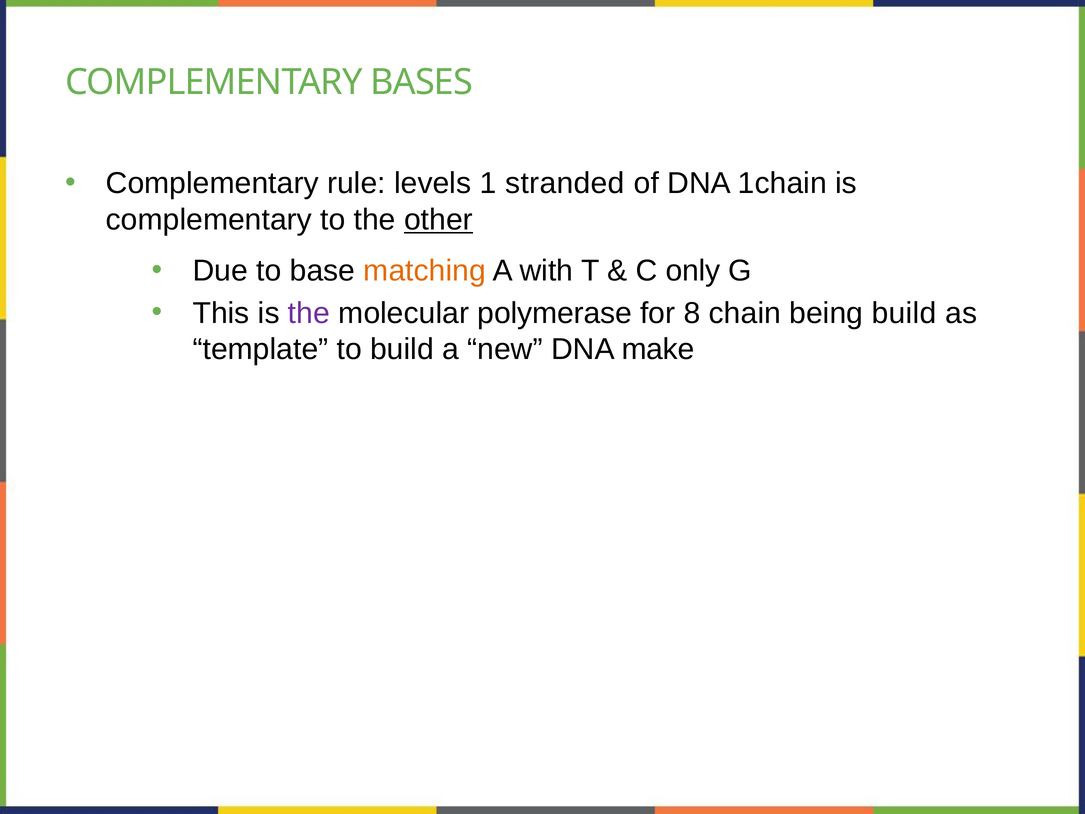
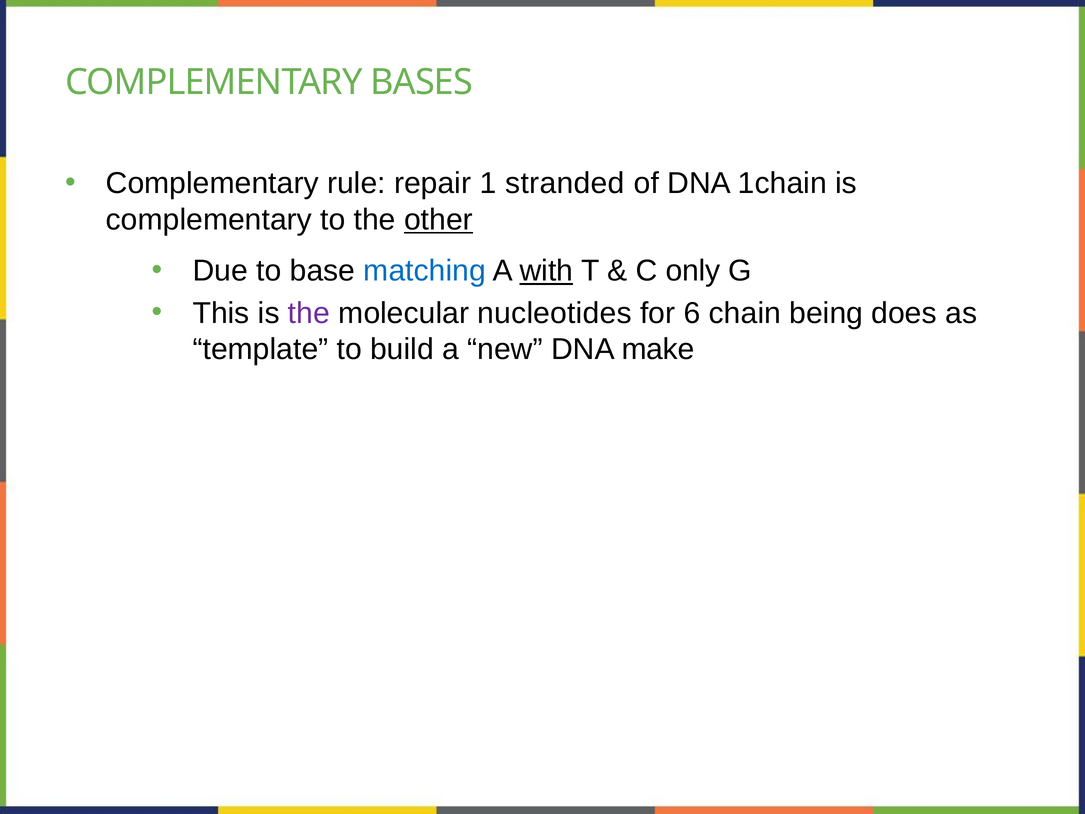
levels: levels -> repair
matching colour: orange -> blue
with underline: none -> present
polymerase: polymerase -> nucleotides
8: 8 -> 6
being build: build -> does
